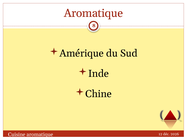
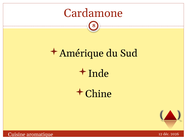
Aromatique at (93, 13): Aromatique -> Cardamone
